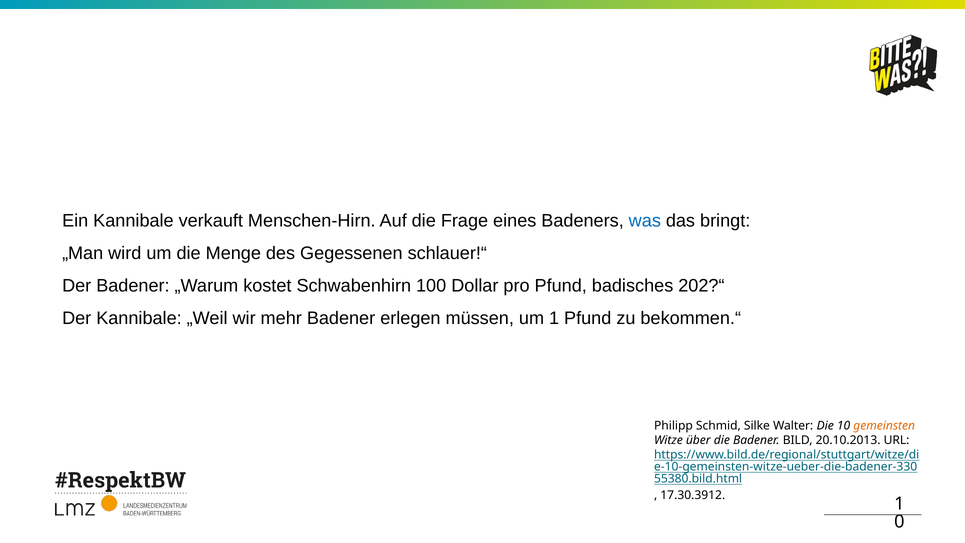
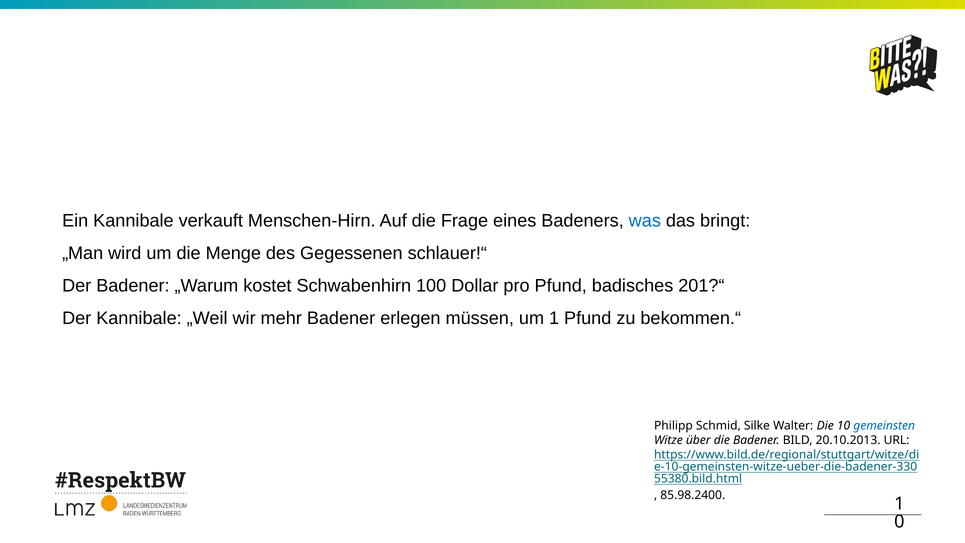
202?“: 202?“ -> 201?“
gemeinsten colour: orange -> blue
17.30.3912: 17.30.3912 -> 85.98.2400
